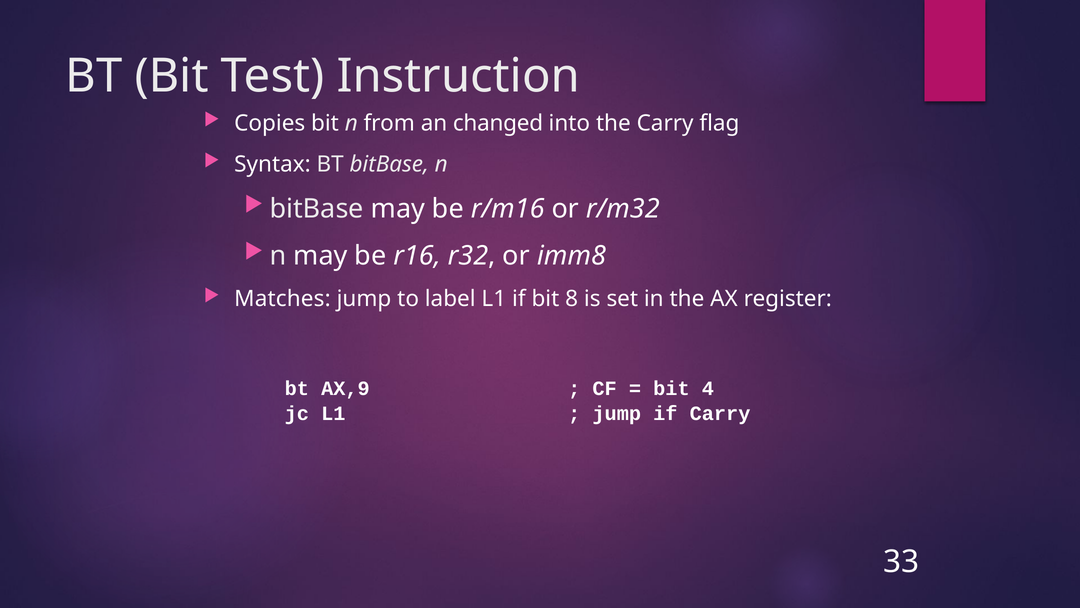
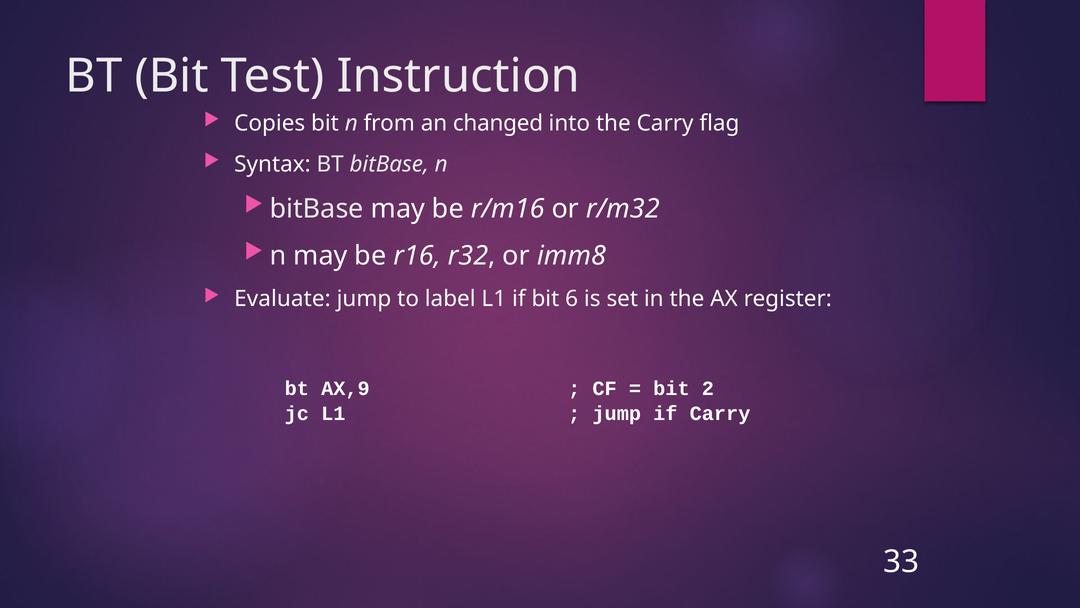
Matches: Matches -> Evaluate
8: 8 -> 6
4: 4 -> 2
